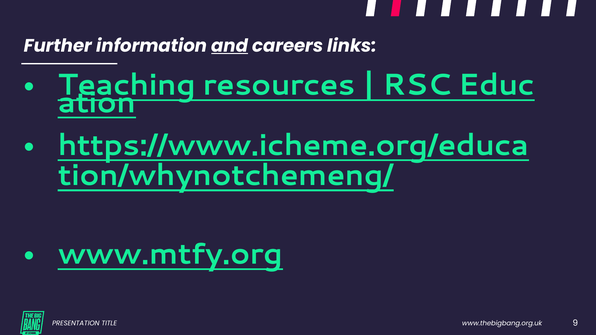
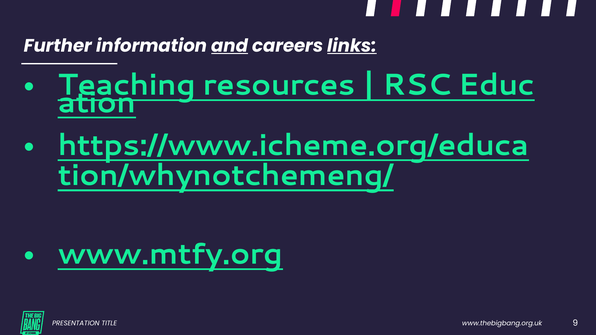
links underline: none -> present
